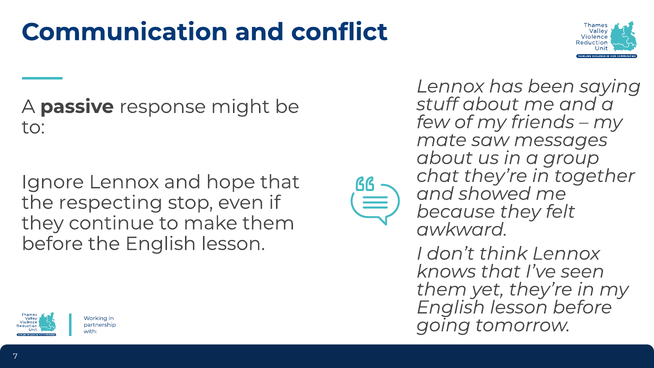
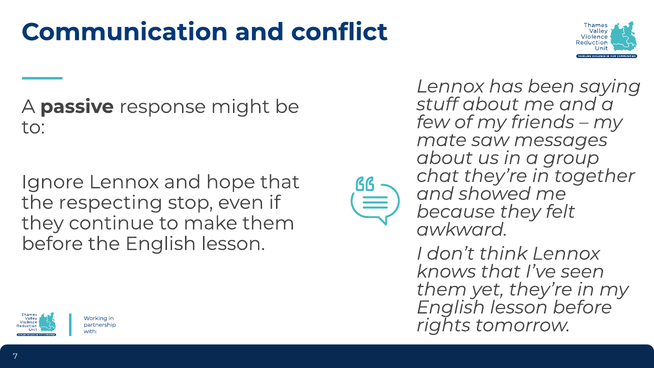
going: going -> rights
